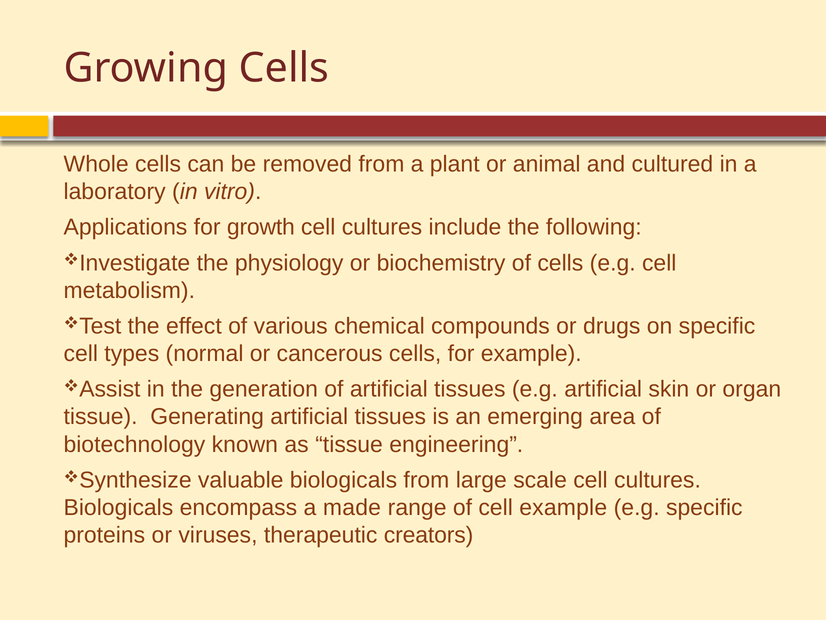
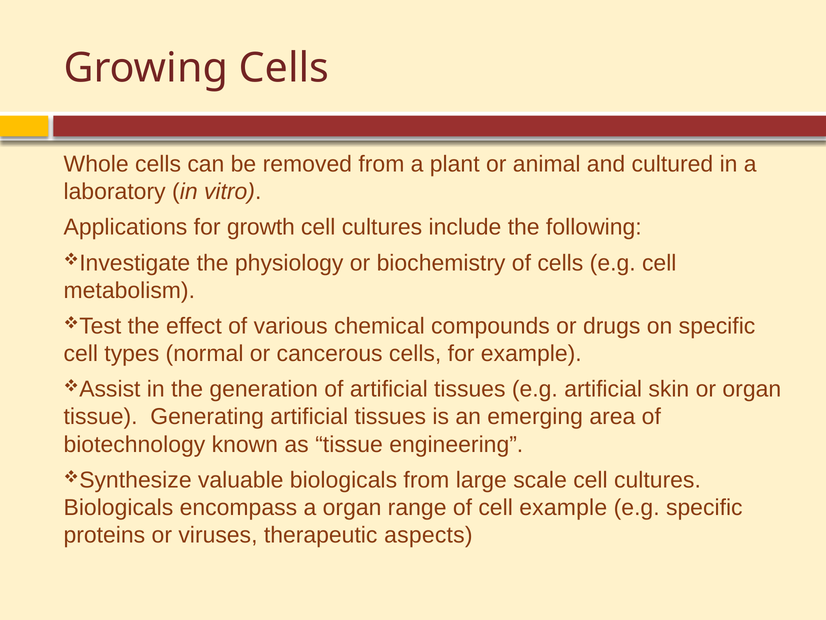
a made: made -> organ
creators: creators -> aspects
